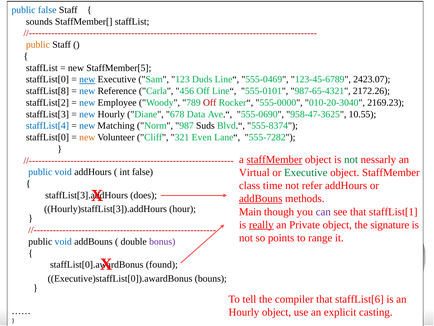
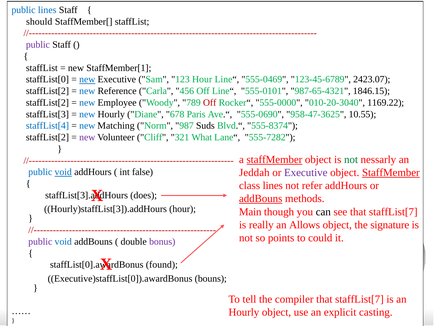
public false: false -> lines
sounds: sounds -> should
public at (38, 45) colour: orange -> purple
StaffMember[5: StaffMember[5 -> StaffMember[1
123 Duds: Duds -> Hour
staffList[8 at (47, 91): staffList[8 -> staffList[2
2172.26: 2172.26 -> 1846.15
2169.23: 2169.23 -> 1169.22
Data: Data -> Paris
staffList[0 at (47, 137): staffList[0 -> staffList[2
new at (87, 137) colour: orange -> purple
Even: Even -> What
void at (63, 172) underline: none -> present
Virtual: Virtual -> Jeddah
Executive at (306, 172) colour: green -> purple
StaffMember at (391, 172) underline: none -> present
class time: time -> lines
can colour: purple -> black
see that staffList[1: staffList[1 -> staffList[7
really underline: present -> none
Private: Private -> Allows
range: range -> could
public at (40, 241) colour: black -> purple
compiler that staffList[6: staffList[6 -> staffList[7
